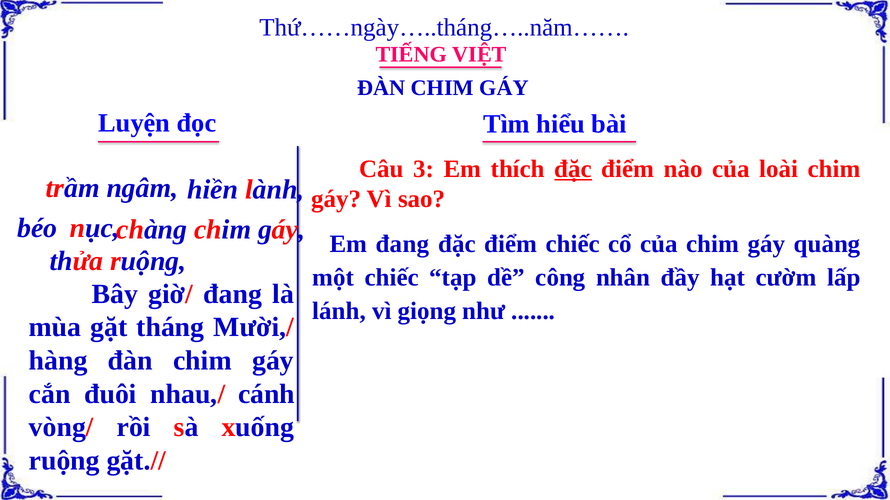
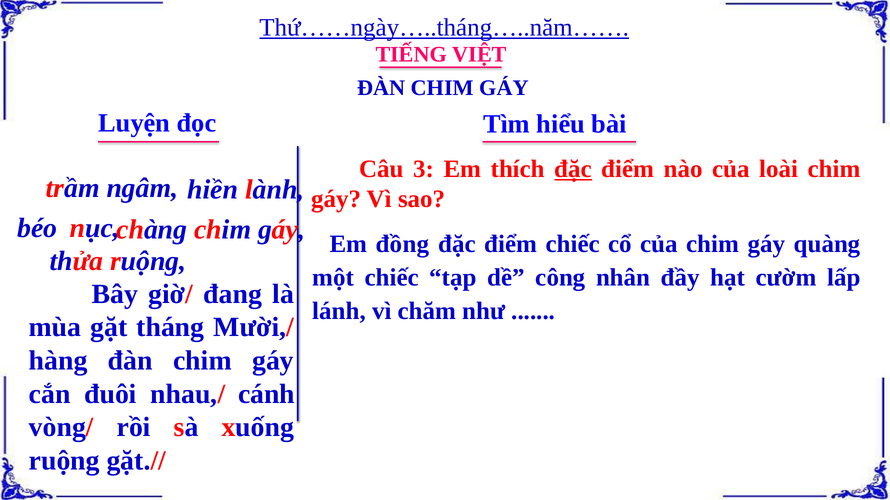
Thứ……ngày…..tháng…..năm…… underline: none -> present
Em đang: đang -> đồng
giọng: giọng -> chăm
